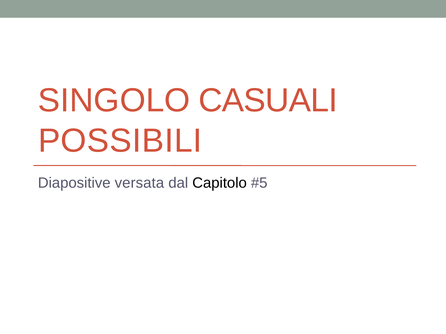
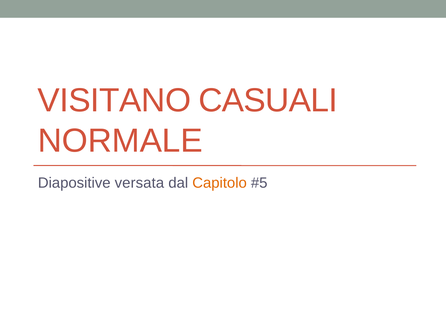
SINGOLO: SINGOLO -> VISITANO
POSSIBILI: POSSIBILI -> NORMALE
Capitolo colour: black -> orange
